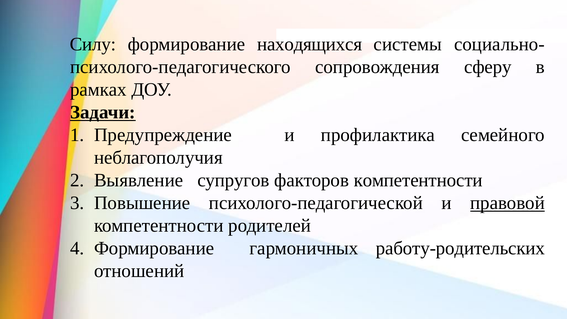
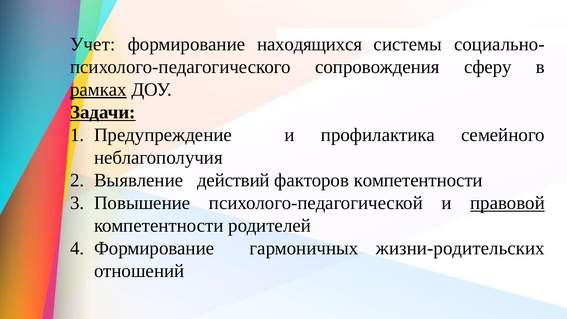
Силу: Силу -> Учет
рамках underline: none -> present
супругов: супругов -> действий
работу-родительских: работу-родительских -> жизни-родительских
